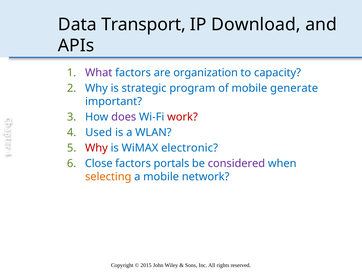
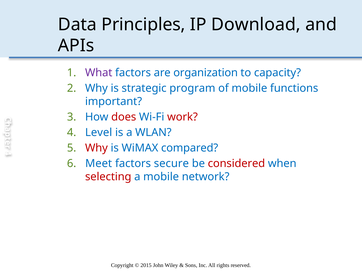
Transport: Transport -> Principles
generate: generate -> functions
does colour: purple -> red
Used: Used -> Level
electronic: electronic -> compared
Close: Close -> Meet
portals: portals -> secure
considered colour: purple -> red
selecting colour: orange -> red
